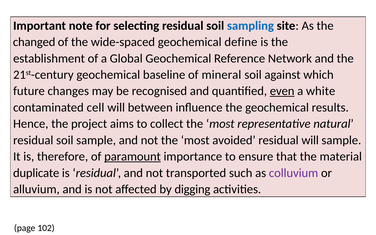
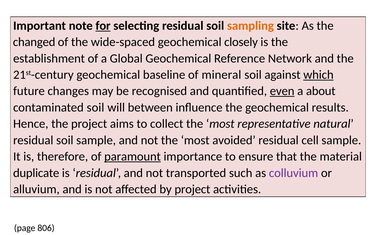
for underline: none -> present
sampling colour: blue -> orange
define: define -> closely
which underline: none -> present
white: white -> about
contaminated cell: cell -> soil
residual will: will -> cell
by digging: digging -> project
102: 102 -> 806
